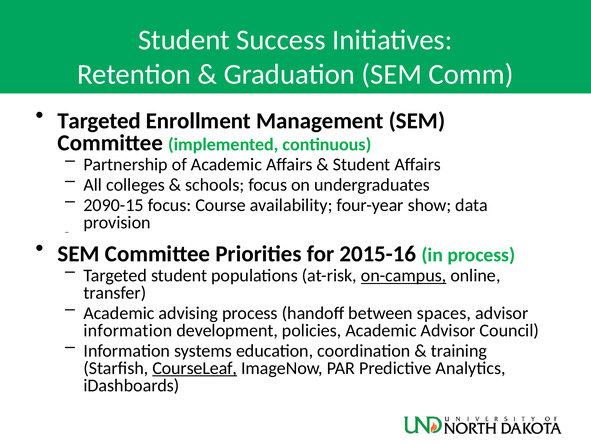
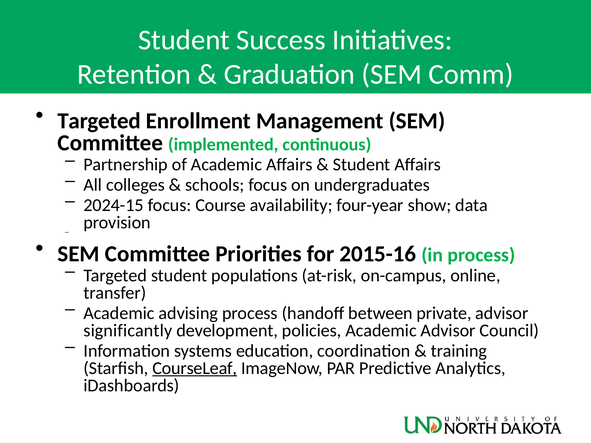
2090-15: 2090-15 -> 2024-15
on-campus underline: present -> none
spaces: spaces -> private
information at (128, 331): information -> significantly
